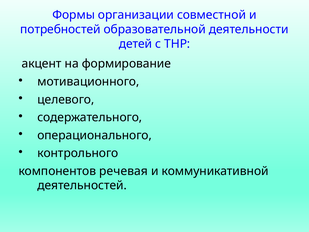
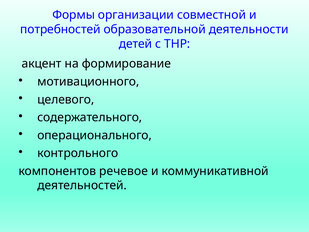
речевая: речевая -> речевое
